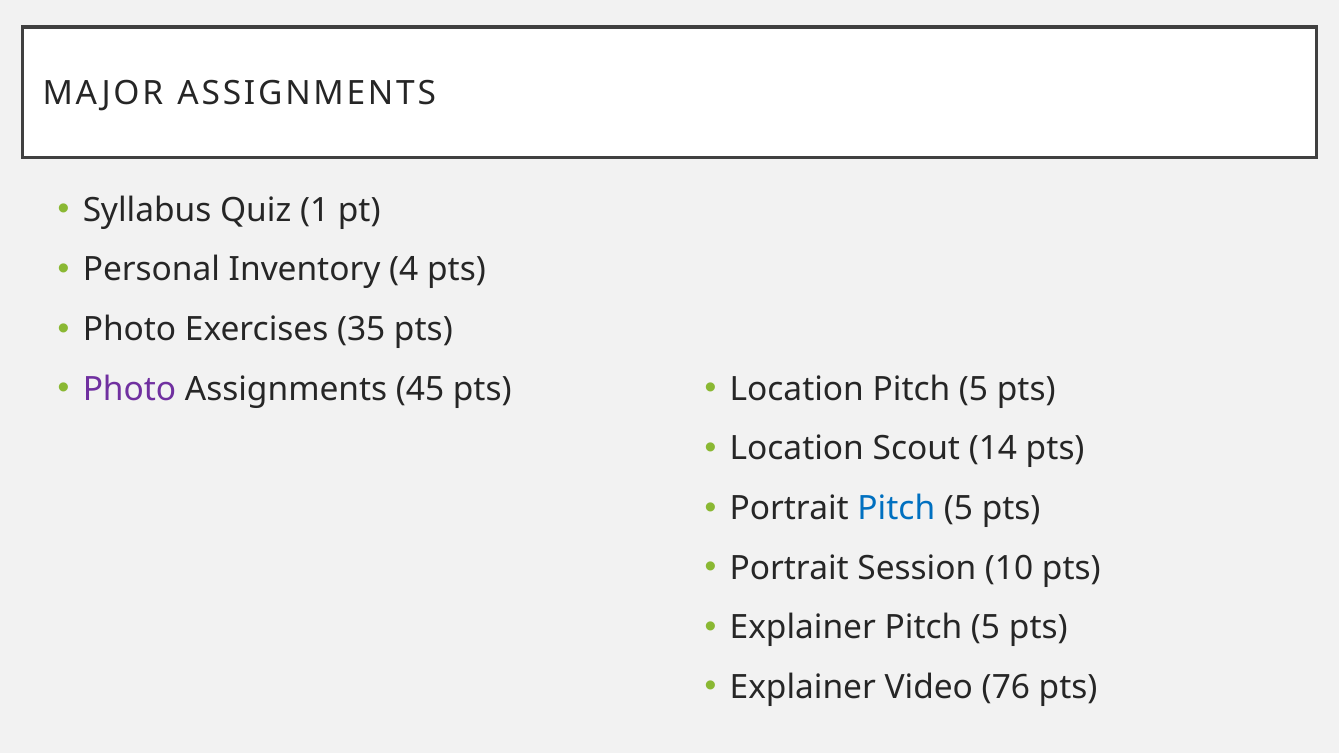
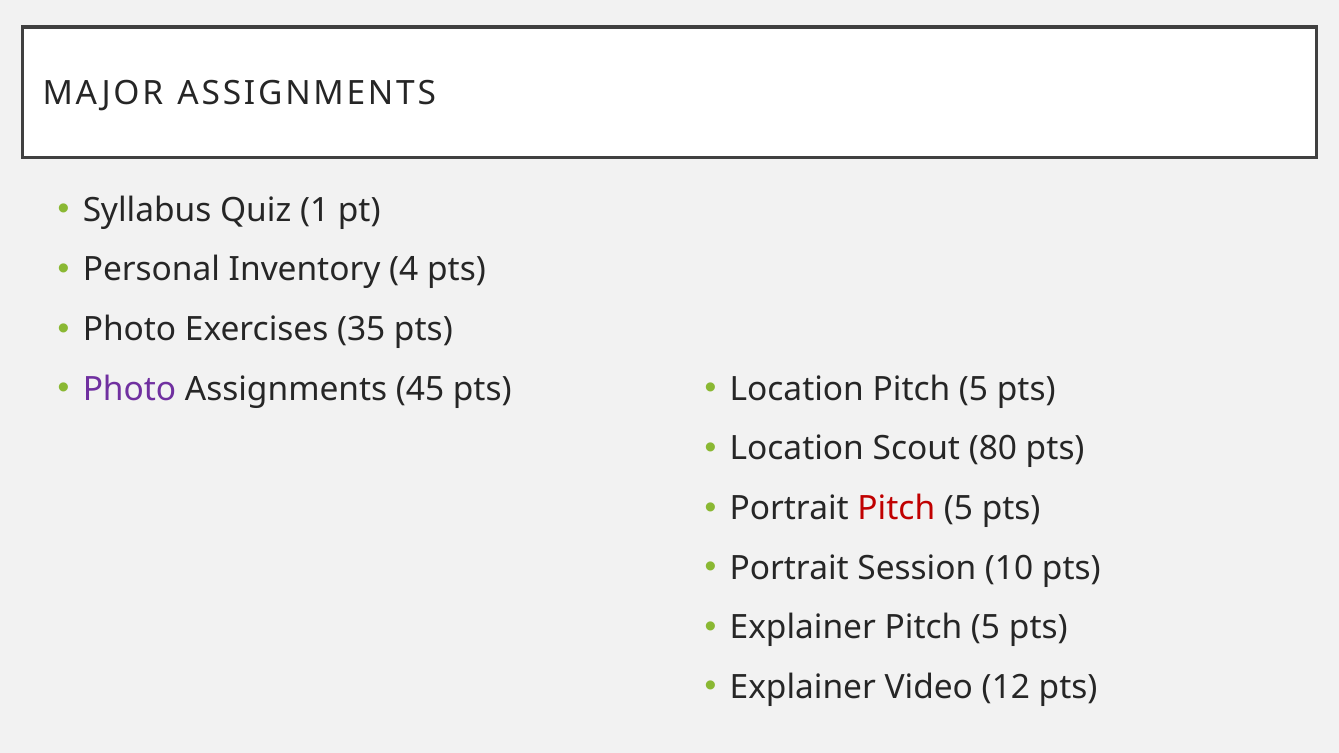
14: 14 -> 80
Pitch at (896, 509) colour: blue -> red
76: 76 -> 12
